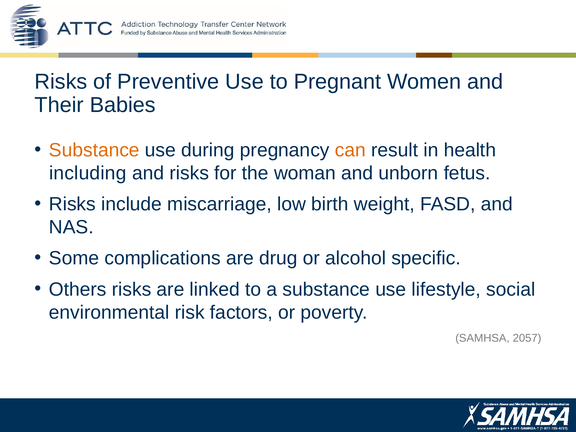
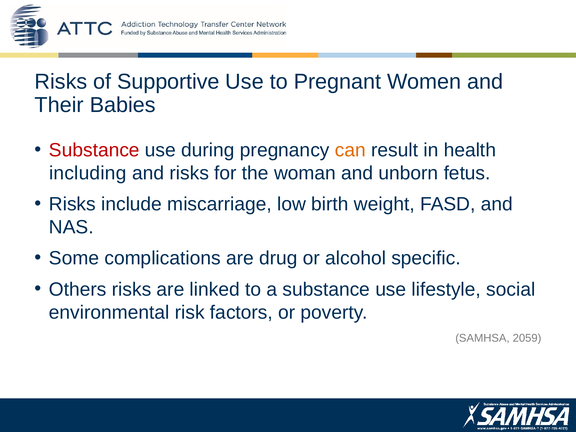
Preventive: Preventive -> Supportive
Substance at (94, 150) colour: orange -> red
2057: 2057 -> 2059
